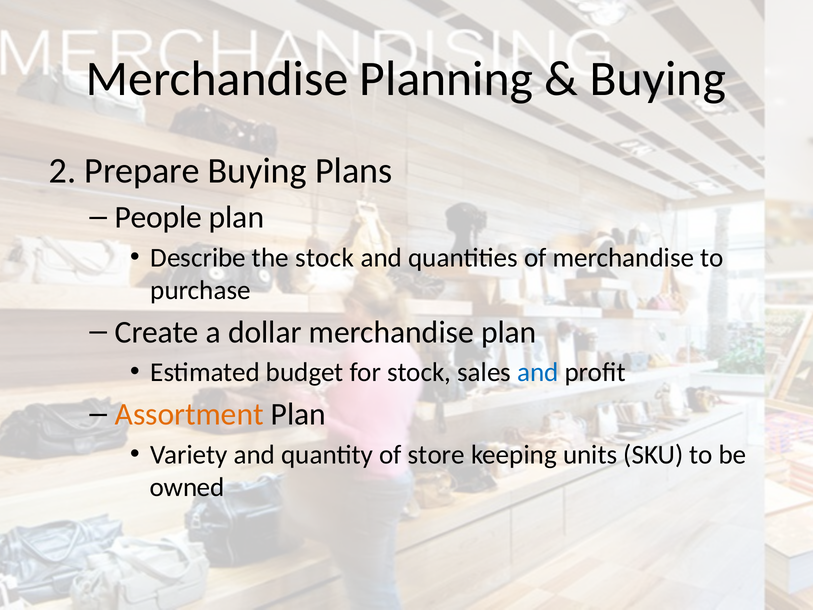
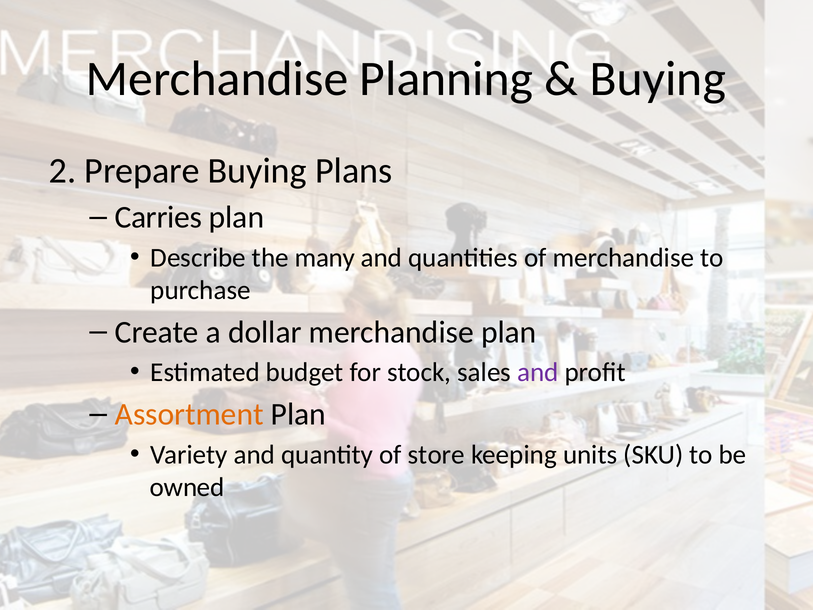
People: People -> Carries
the stock: stock -> many
and at (538, 372) colour: blue -> purple
